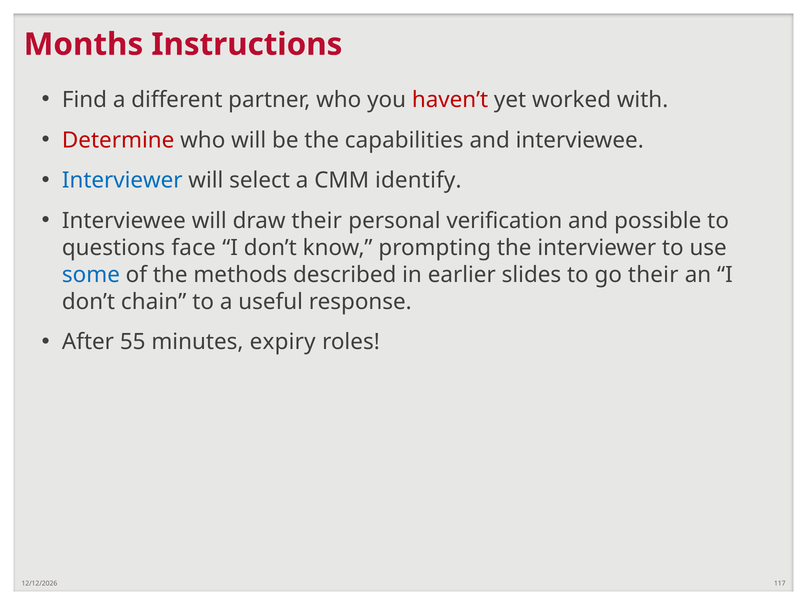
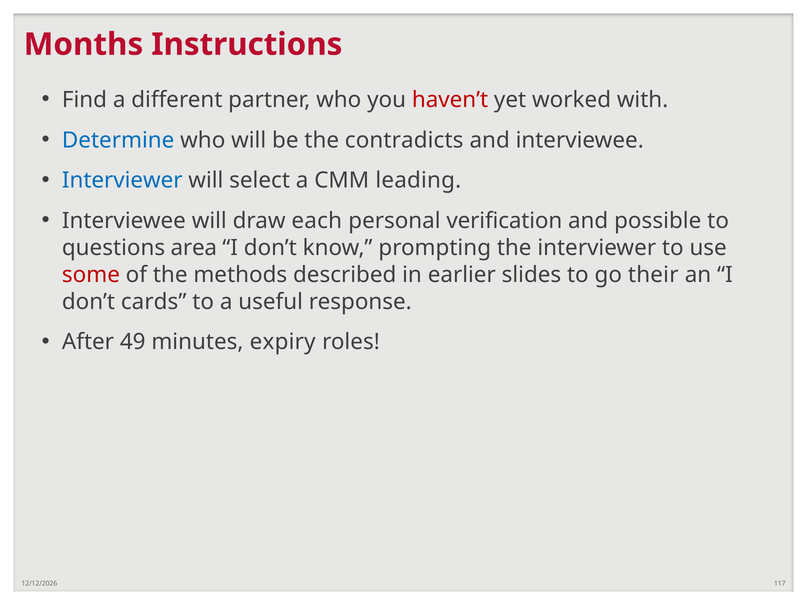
Determine colour: red -> blue
capabilities: capabilities -> contradicts
identify: identify -> leading
draw their: their -> each
face: face -> area
some colour: blue -> red
chain: chain -> cards
55: 55 -> 49
